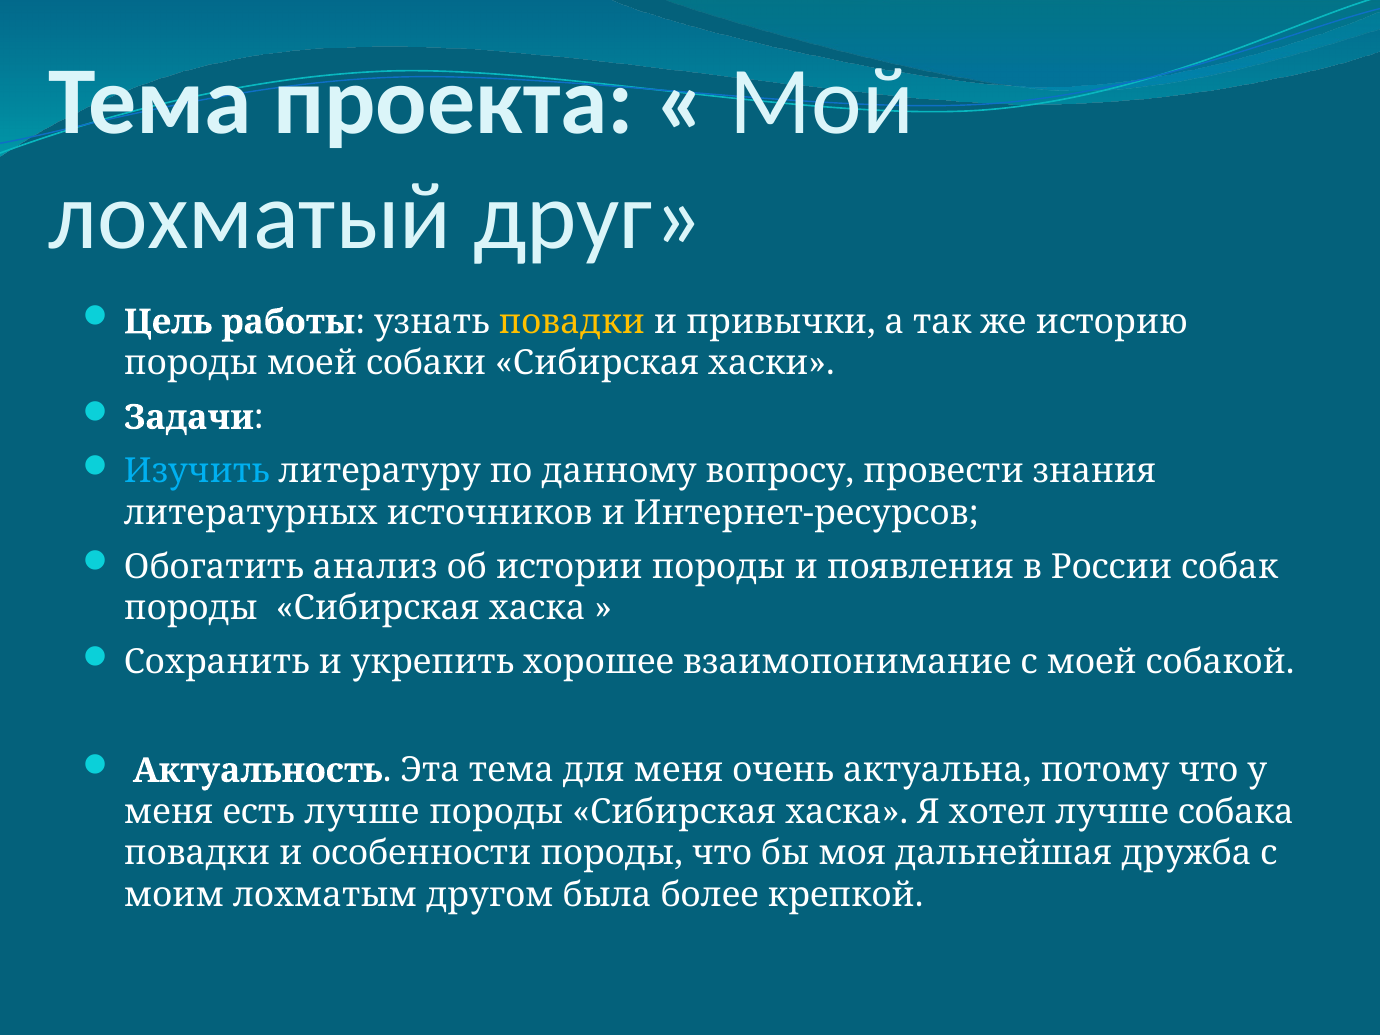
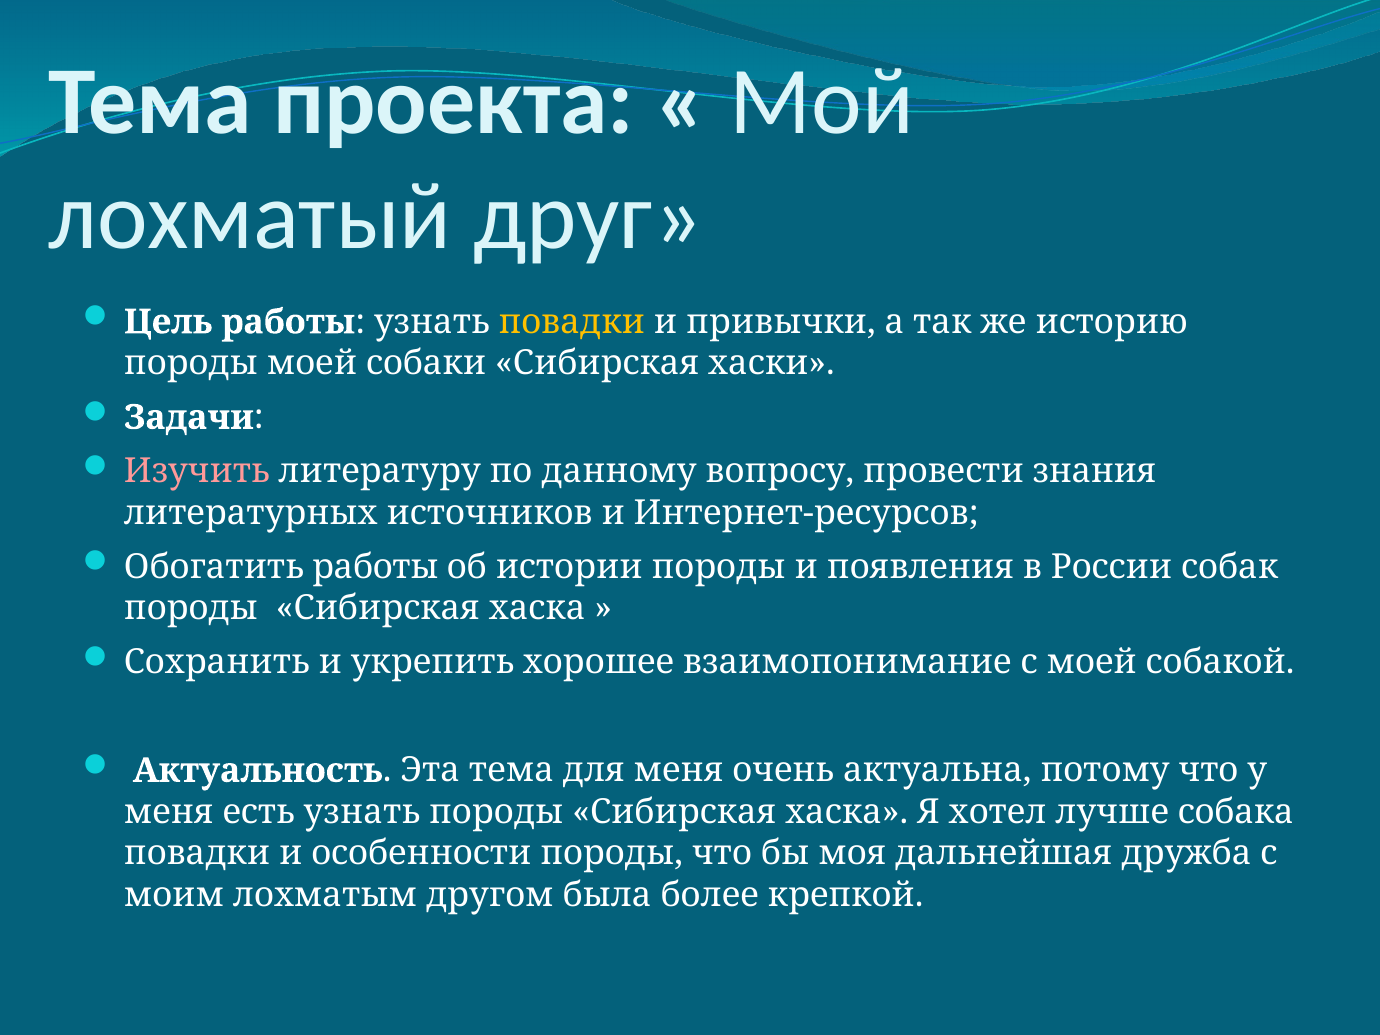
Изучить colour: light blue -> pink
Обогатить анализ: анализ -> работы
есть лучше: лучше -> узнать
